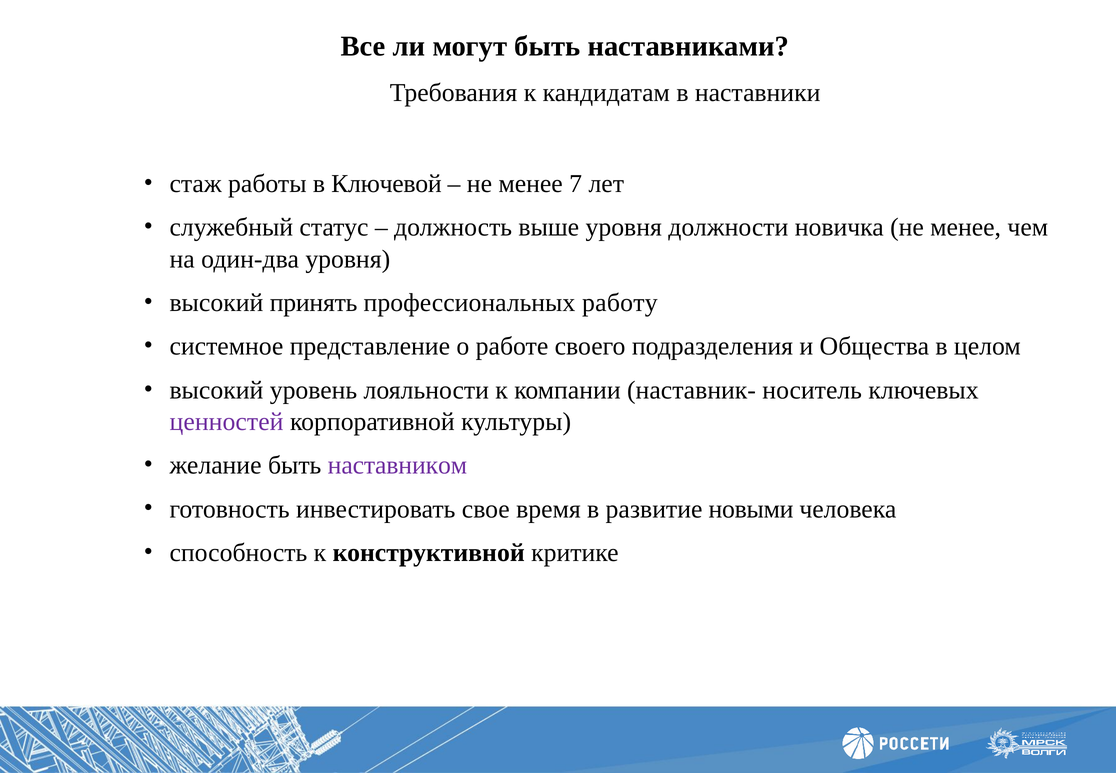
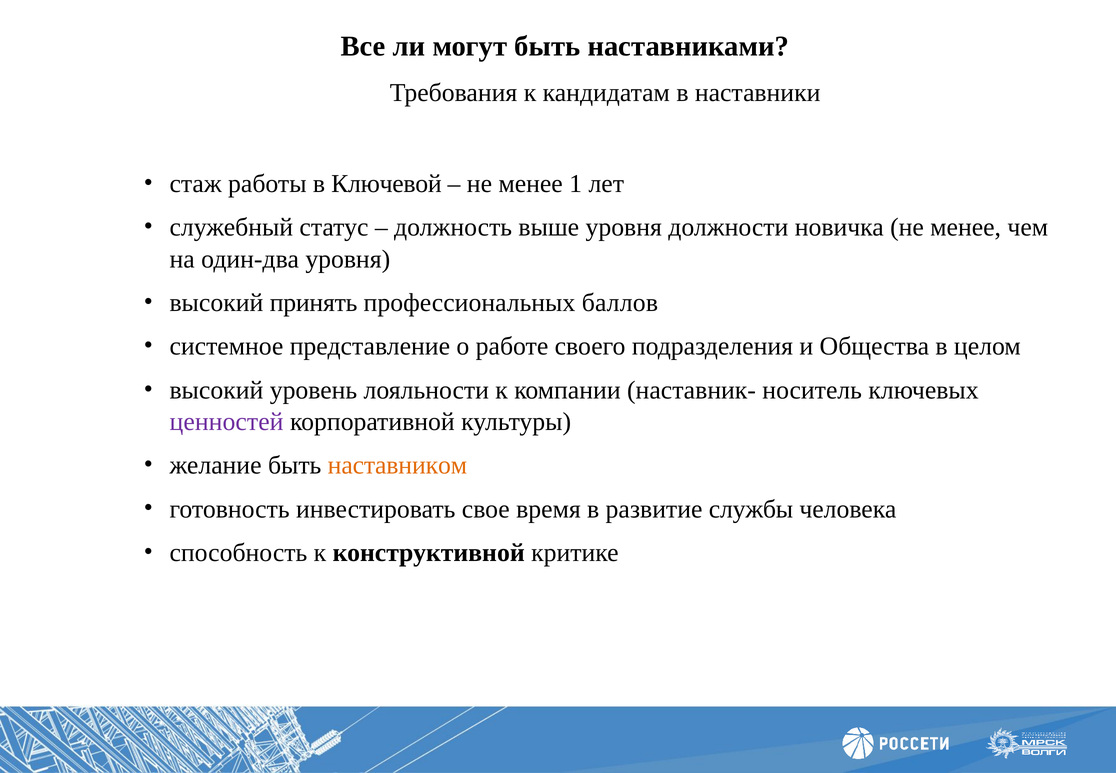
7: 7 -> 1
работу: работу -> баллов
наставником colour: purple -> orange
новыми: новыми -> службы
